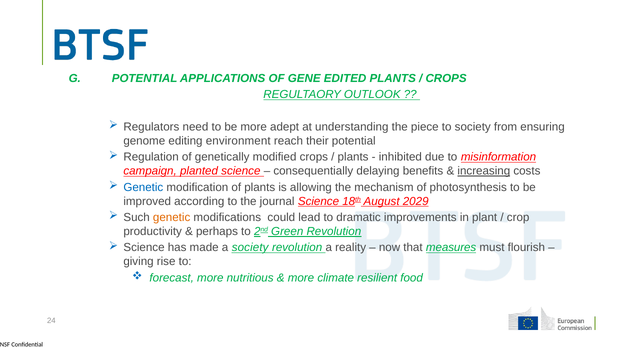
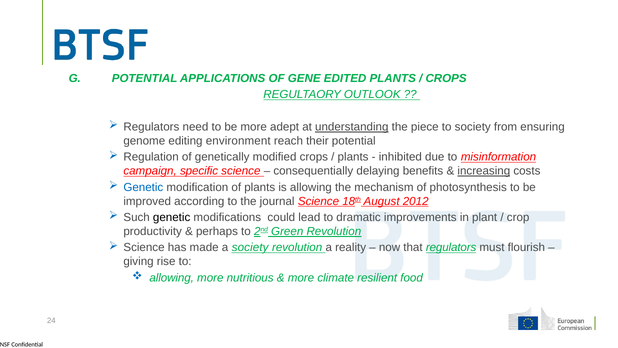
understanding underline: none -> present
planted: planted -> specific
2029: 2029 -> 2012
genetic at (172, 217) colour: orange -> black
that measures: measures -> regulators
forecast at (172, 277): forecast -> allowing
